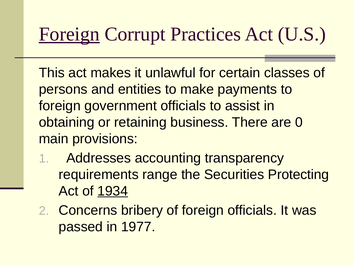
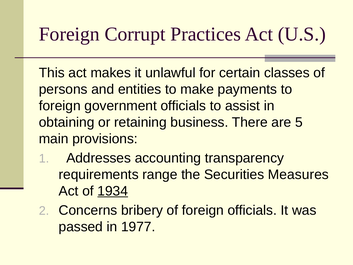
Foreign at (69, 34) underline: present -> none
0: 0 -> 5
Protecting: Protecting -> Measures
